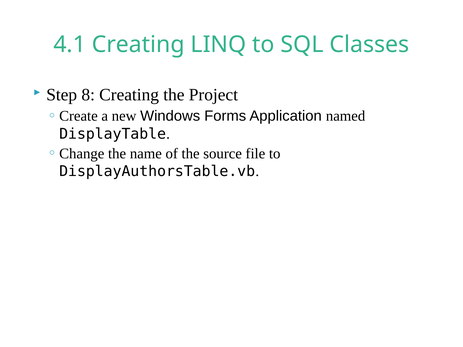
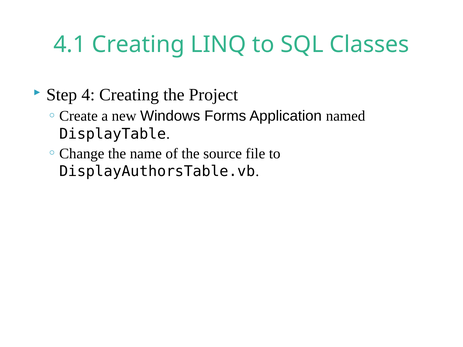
8: 8 -> 4
